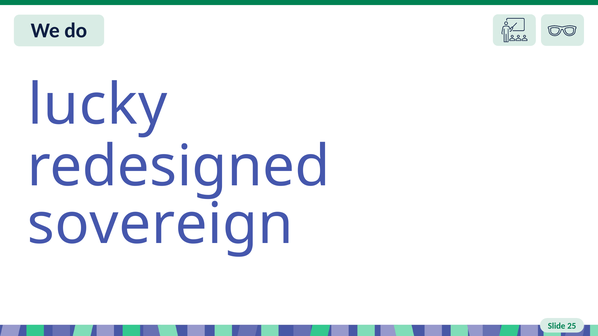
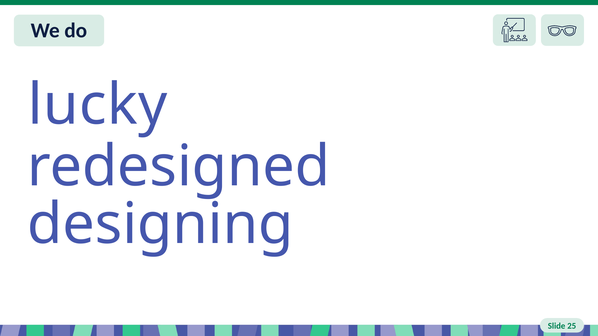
sovereign: sovereign -> designing
